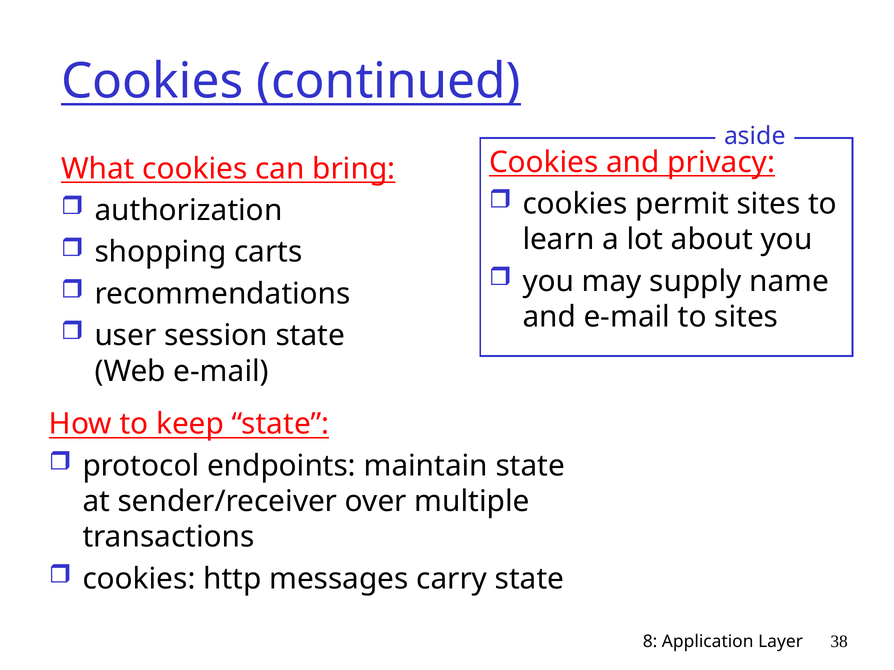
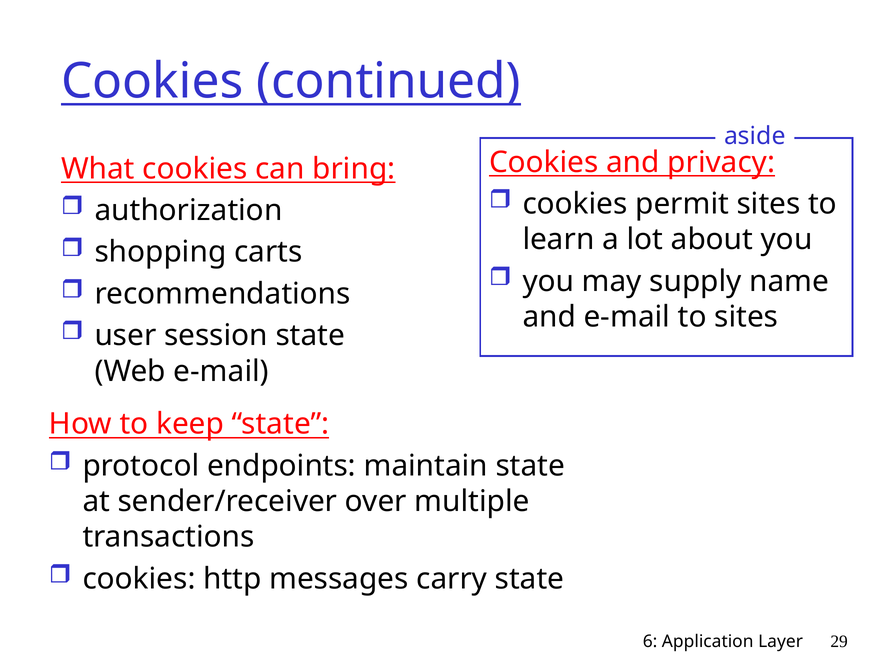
8: 8 -> 6
38: 38 -> 29
